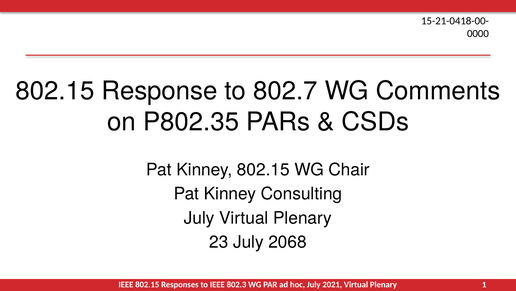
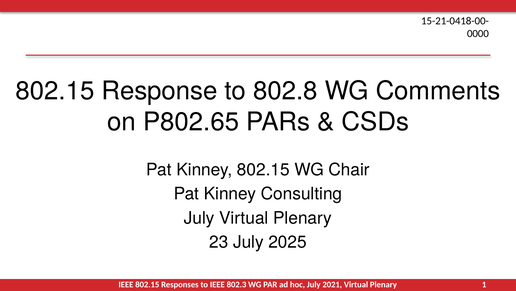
802.7: 802.7 -> 802.8
P802.35: P802.35 -> P802.65
2068: 2068 -> 2025
